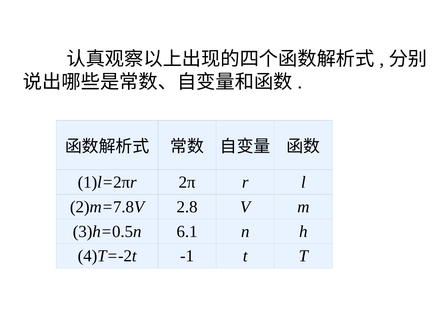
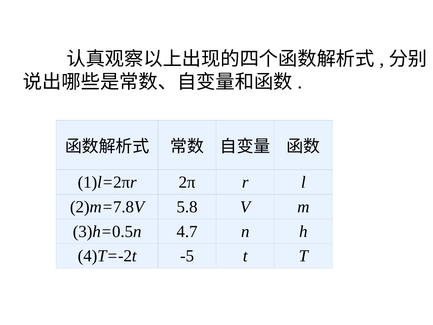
2.8: 2.8 -> 5.8
6.1: 6.1 -> 4.7
-1: -1 -> -5
